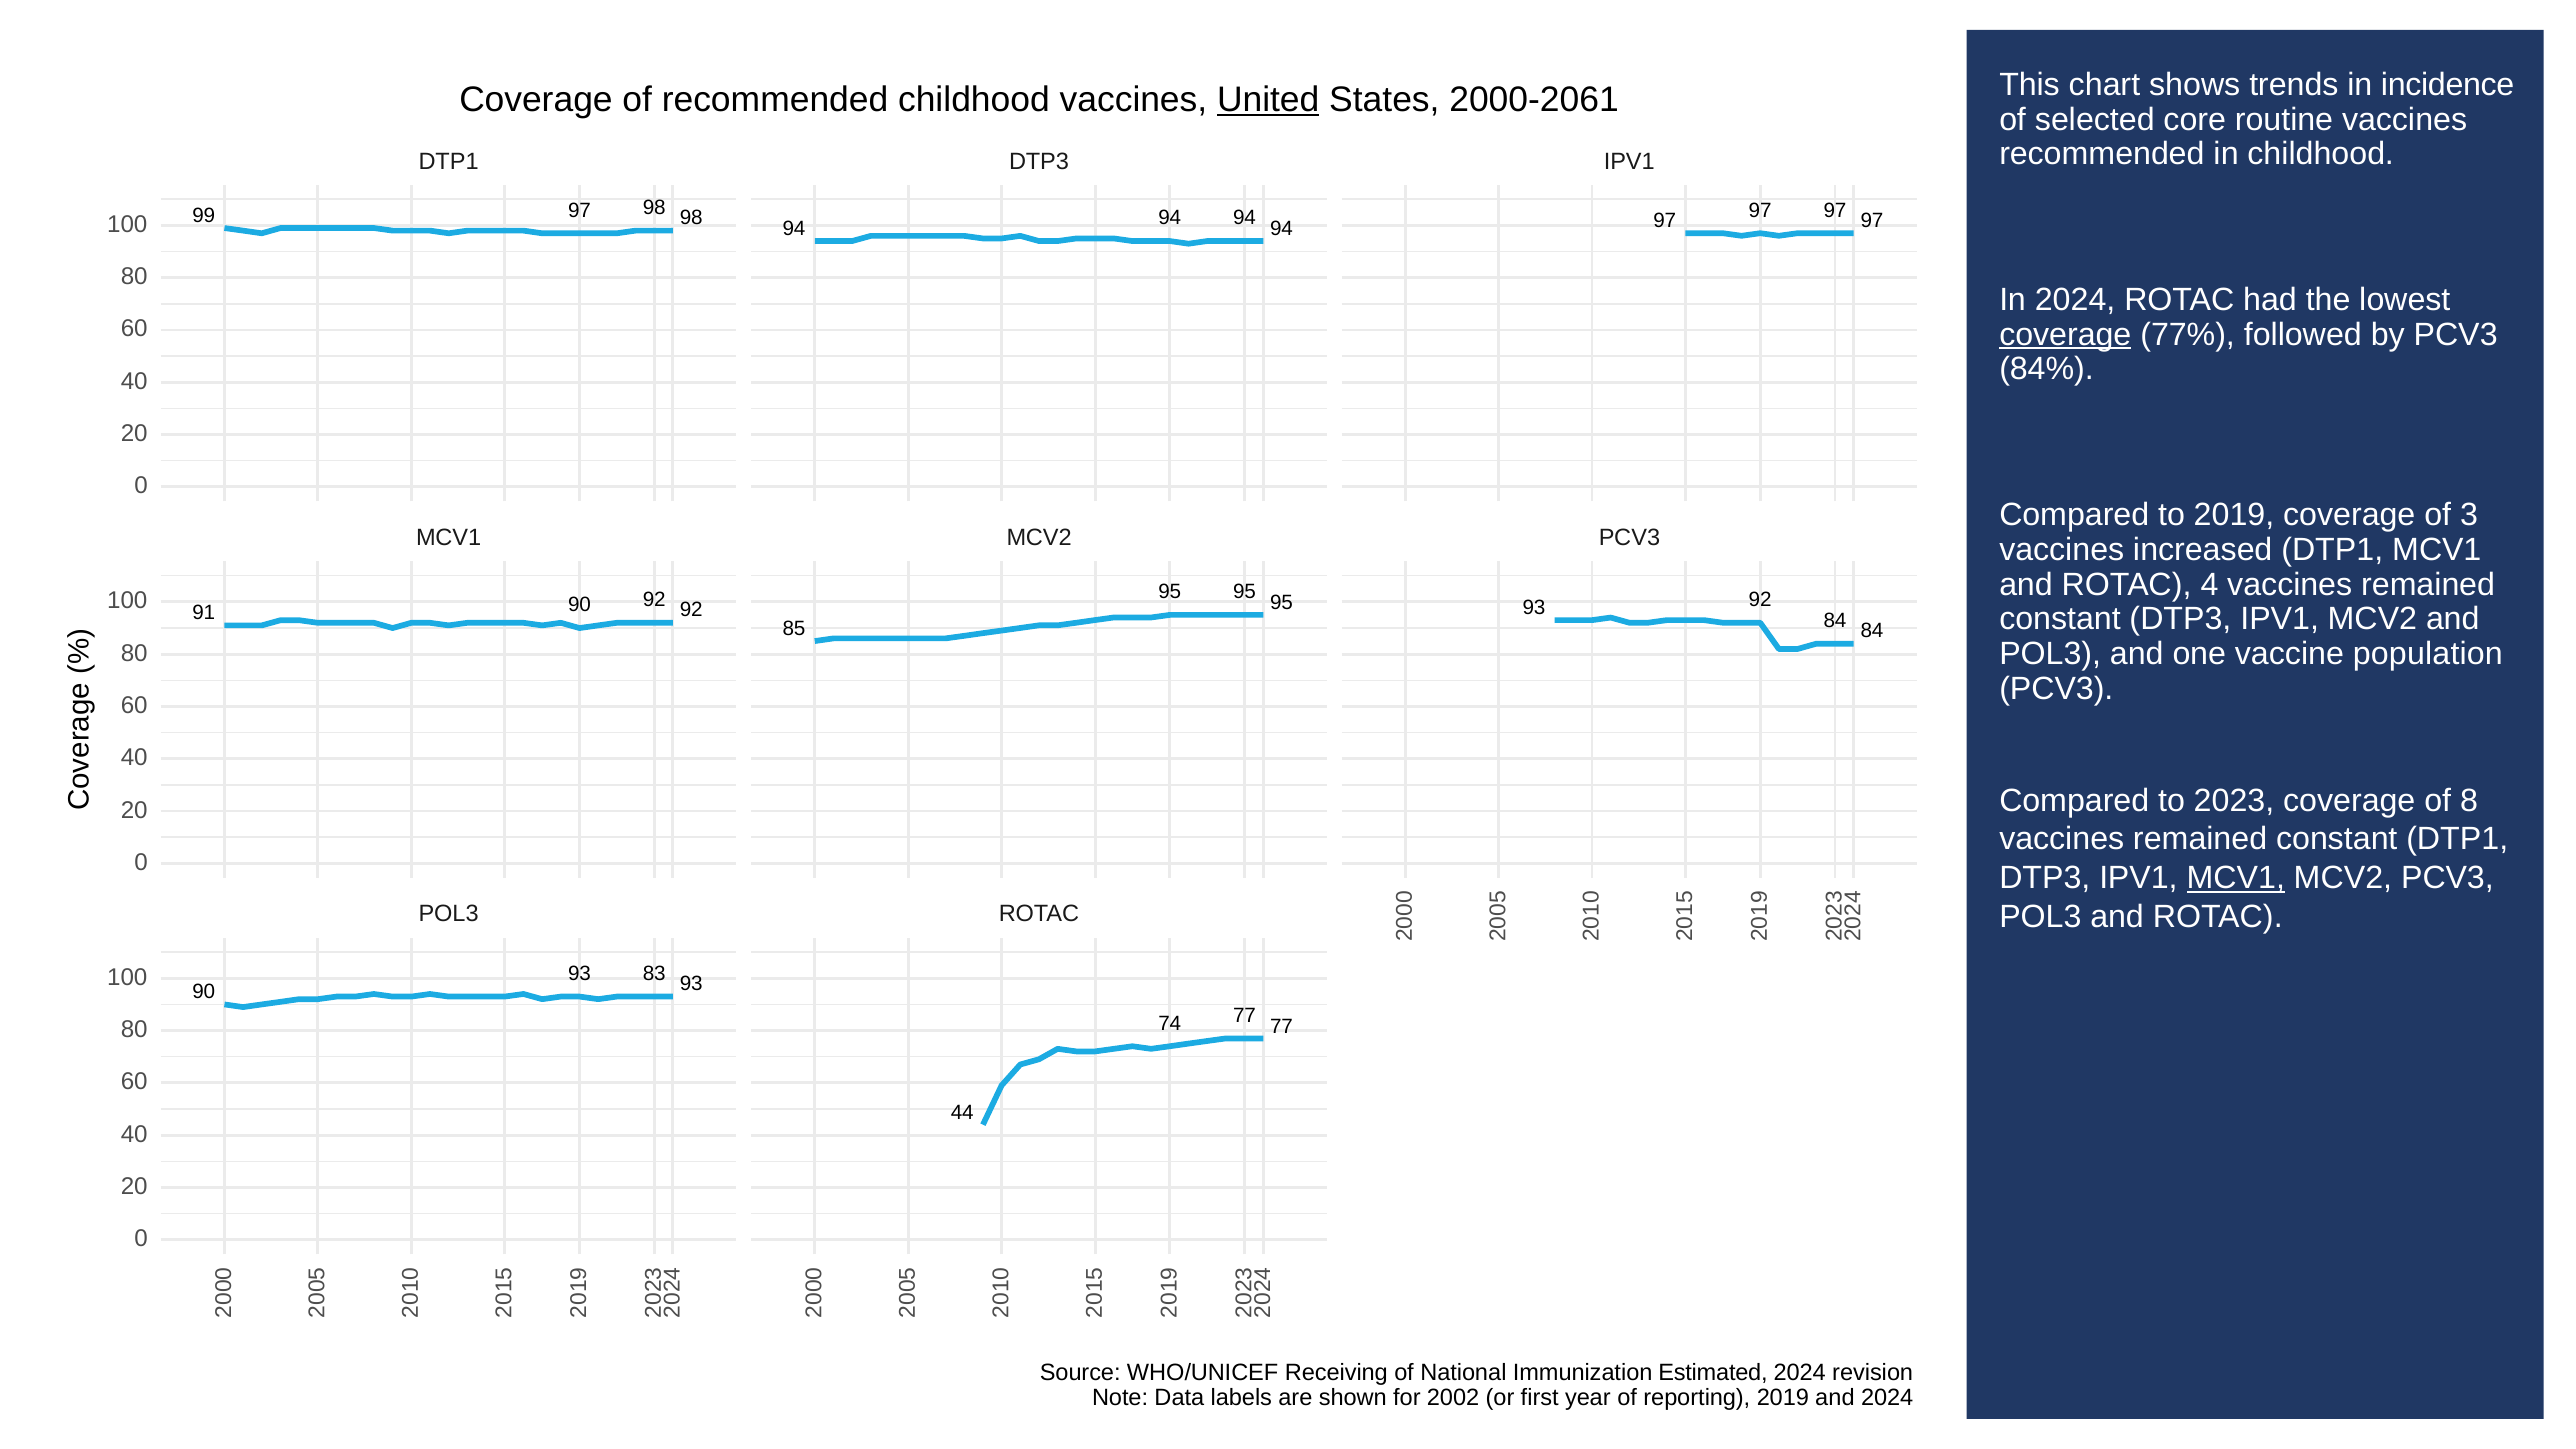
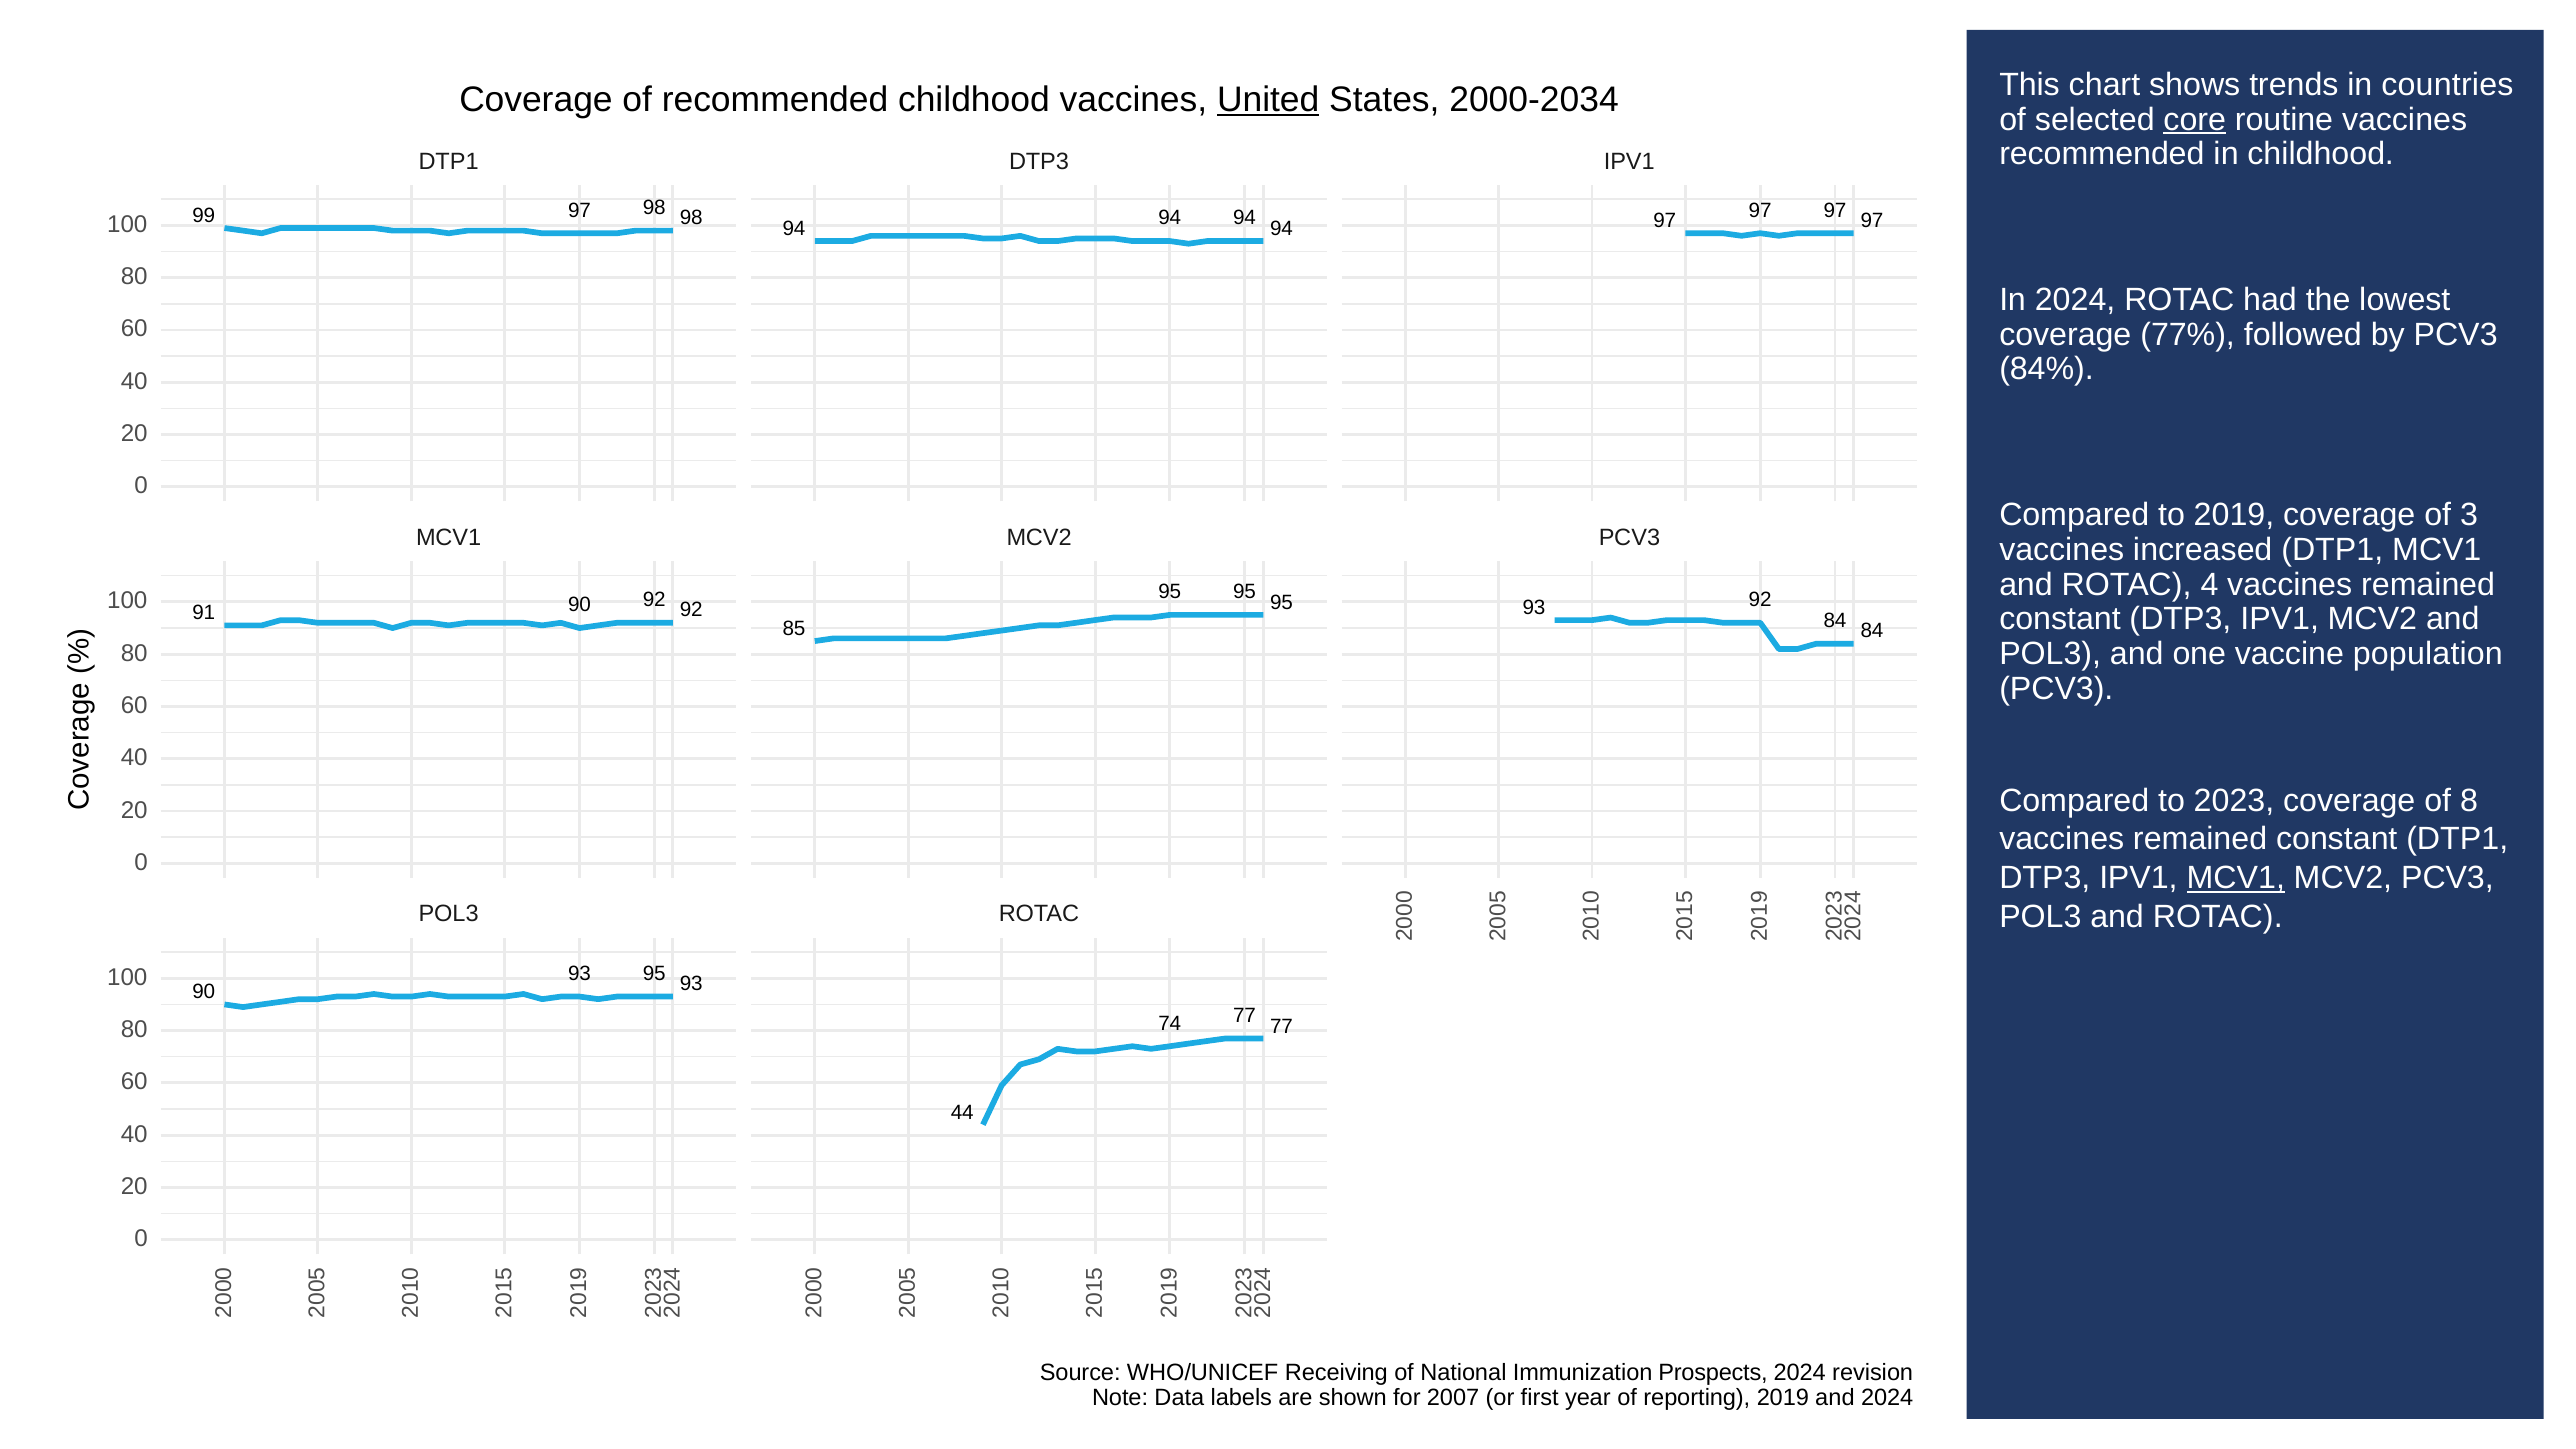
incidence: incidence -> countries
2000-2061: 2000-2061 -> 2000-2034
core underline: none -> present
coverage at (2065, 335) underline: present -> none
93 83: 83 -> 95
Estimated: Estimated -> Prospects
2002: 2002 -> 2007
